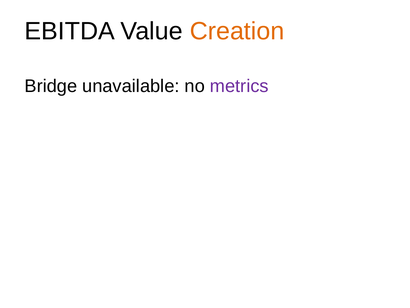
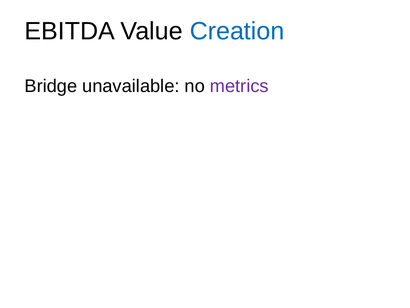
Creation colour: orange -> blue
